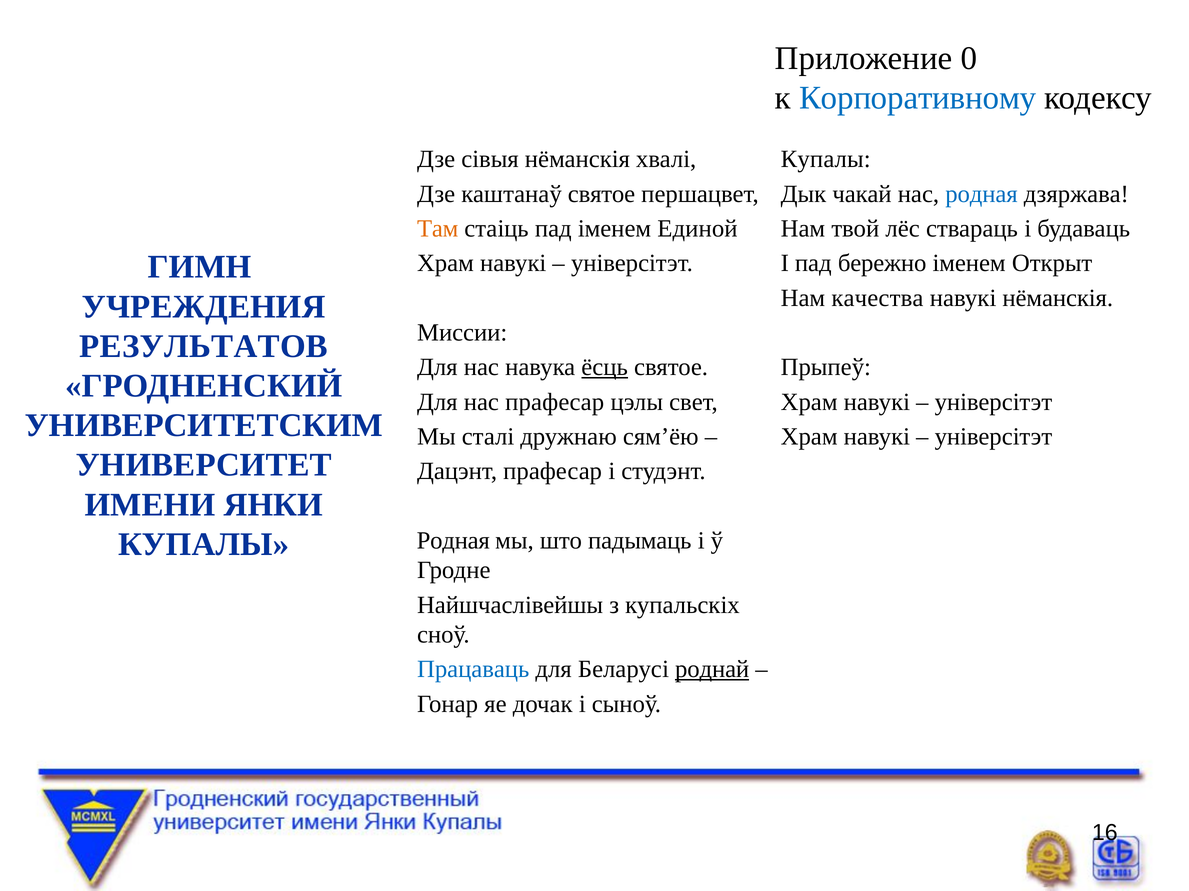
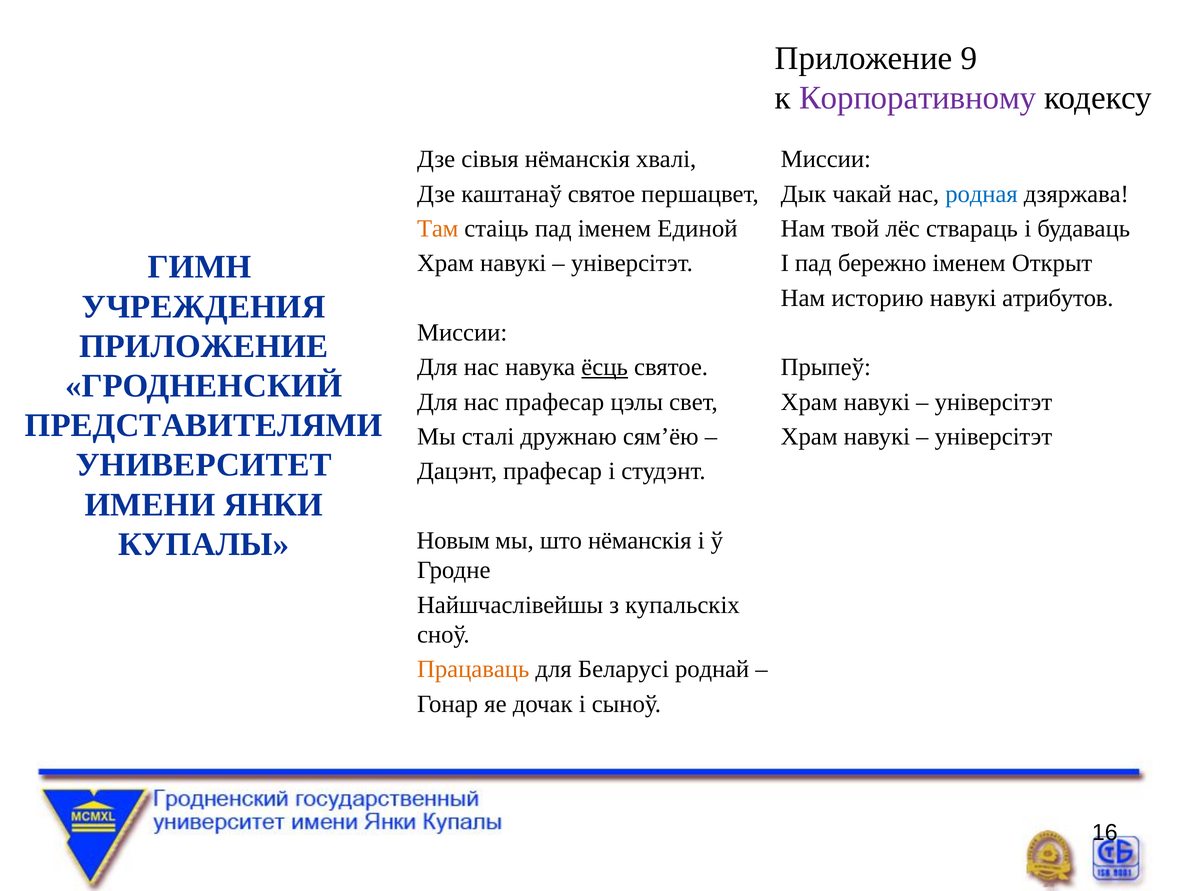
0: 0 -> 9
Корпоративному colour: blue -> purple
Купалы at (826, 159): Купалы -> Миссии
качества: качества -> историю
навукi нёманскiя: нёманскiя -> атрибутов
РЕЗУЛЬТАТОВ at (204, 347): РЕЗУЛЬТАТОВ -> ПРИЛОЖЕНИЕ
УНИВЕРСИТЕТСКИМ: УНИВЕРСИТЕТСКИМ -> ПРЕДСТАВИТЕЛЯМИ
Родная at (453, 541): Родная -> Новым
што падымаць: падымаць -> нёманскiя
Працаваць colour: blue -> orange
роднай underline: present -> none
